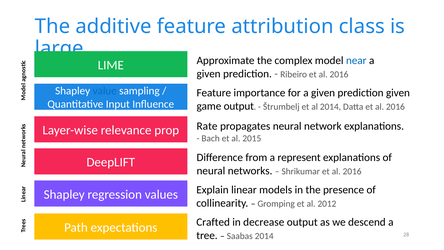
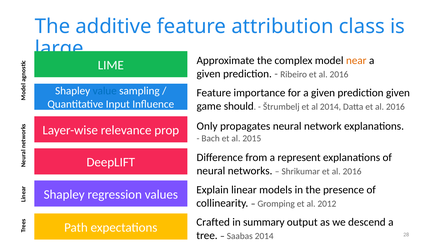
near colour: blue -> orange
game output: output -> should
Rate: Rate -> Only
decrease: decrease -> summary
